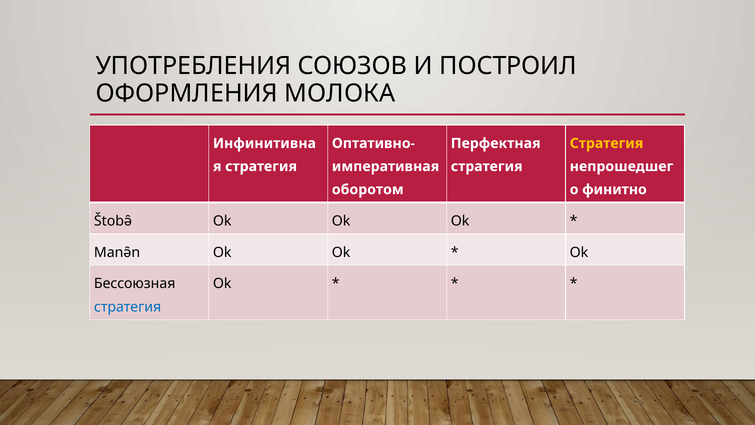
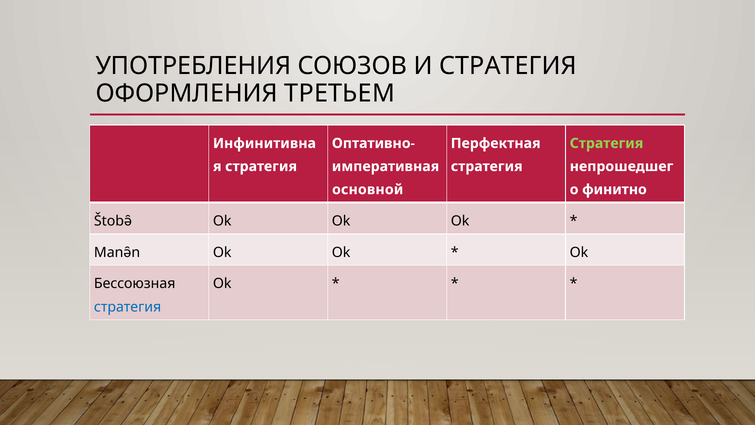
И ПОСТРОИЛ: ПОСТРОИЛ -> СТРАТЕГИЯ
МОЛОКА: МОЛОКА -> ТРЕТЬЕМ
Стратегия at (606, 143) colour: yellow -> light green
оборотом: оборотом -> основной
